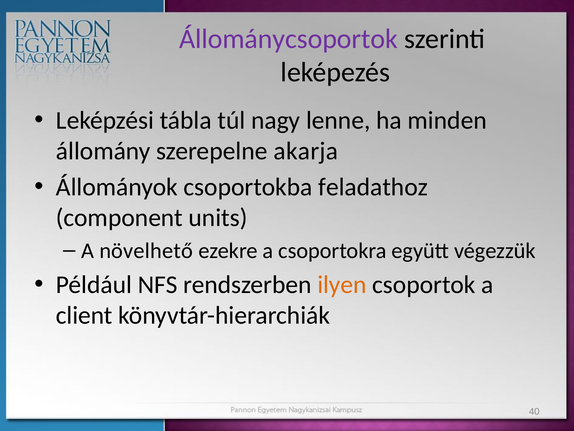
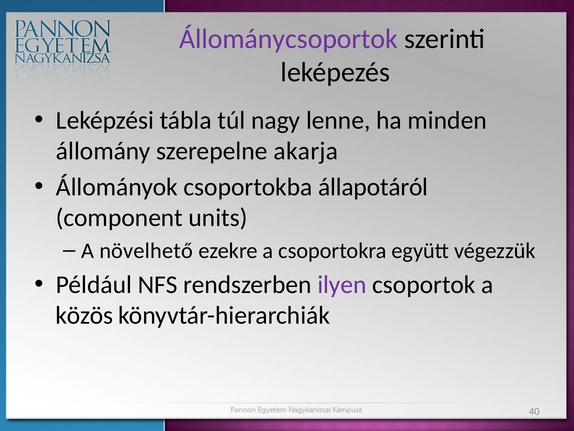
feladathoz: feladathoz -> állapotáról
ilyen colour: orange -> purple
client: client -> közös
